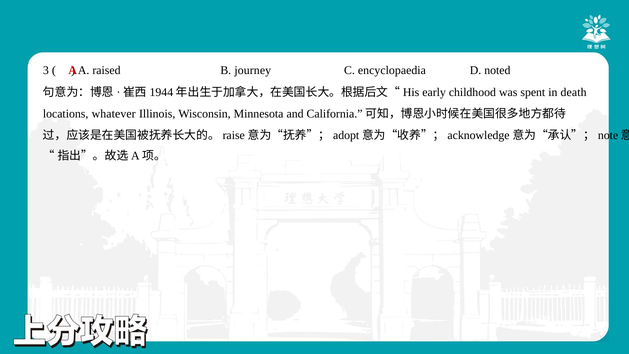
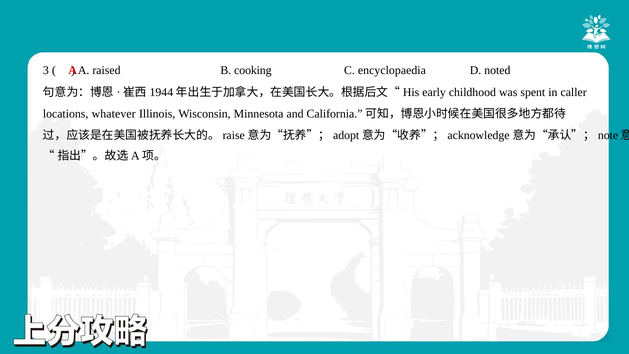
journey: journey -> cooking
death: death -> caller
